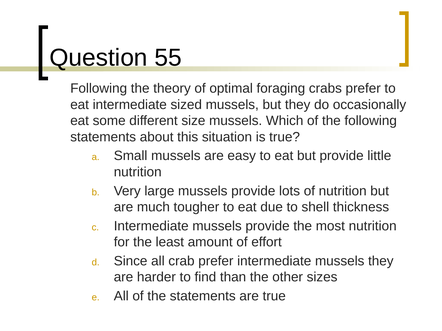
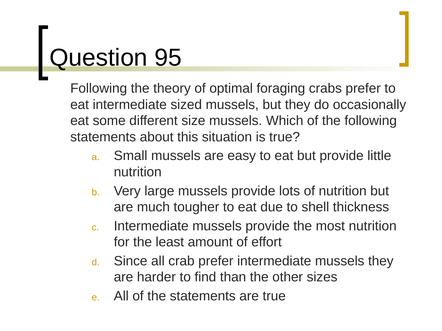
55: 55 -> 95
